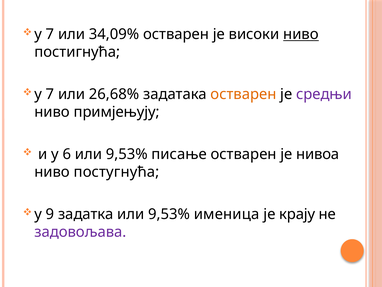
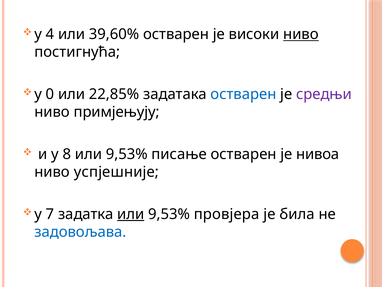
7 at (50, 34): 7 -> 4
34,09%: 34,09% -> 39,60%
7 at (50, 94): 7 -> 0
26,68%: 26,68% -> 22,85%
остварен at (243, 94) colour: orange -> blue
6: 6 -> 8
постугнућа: постугнућа -> успјешније
9: 9 -> 7
или at (131, 214) underline: none -> present
именица: именица -> провјера
крају: крају -> била
задовољава colour: purple -> blue
